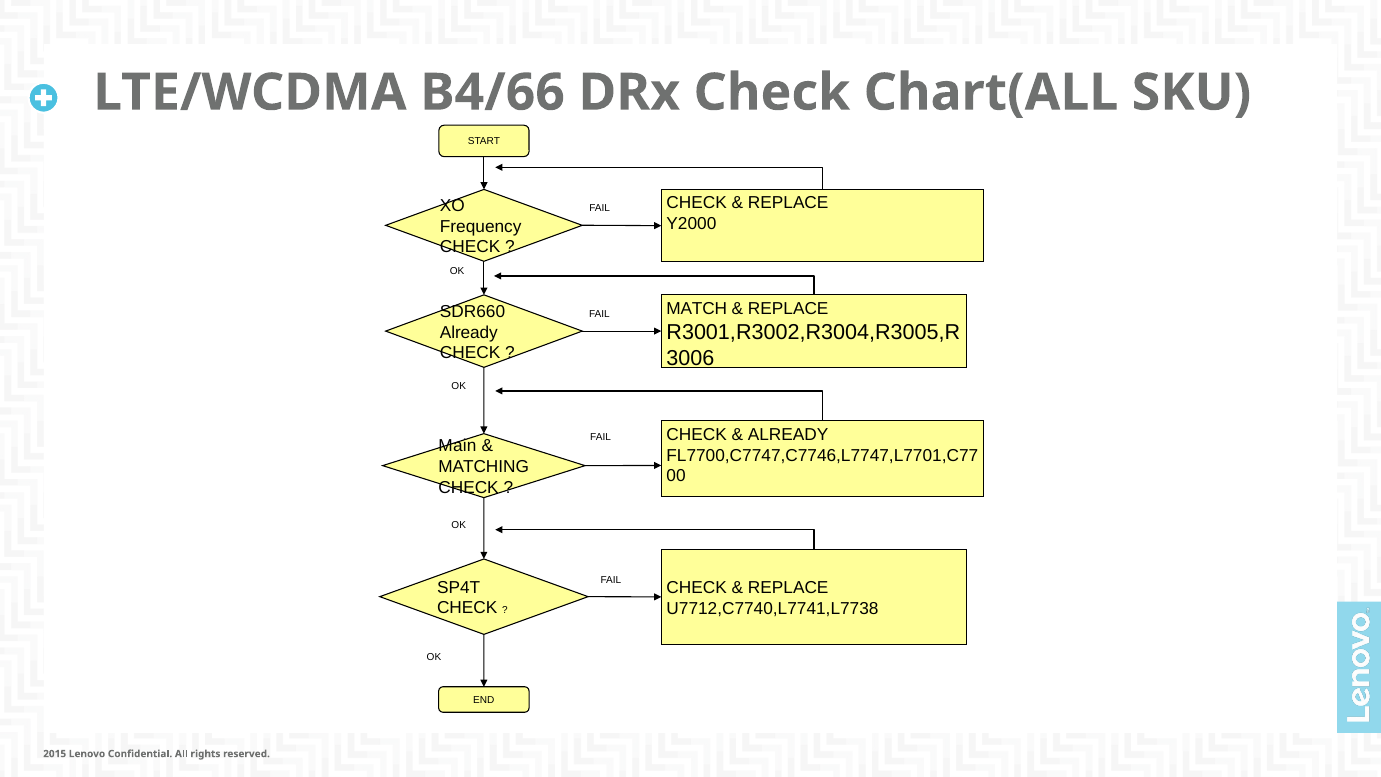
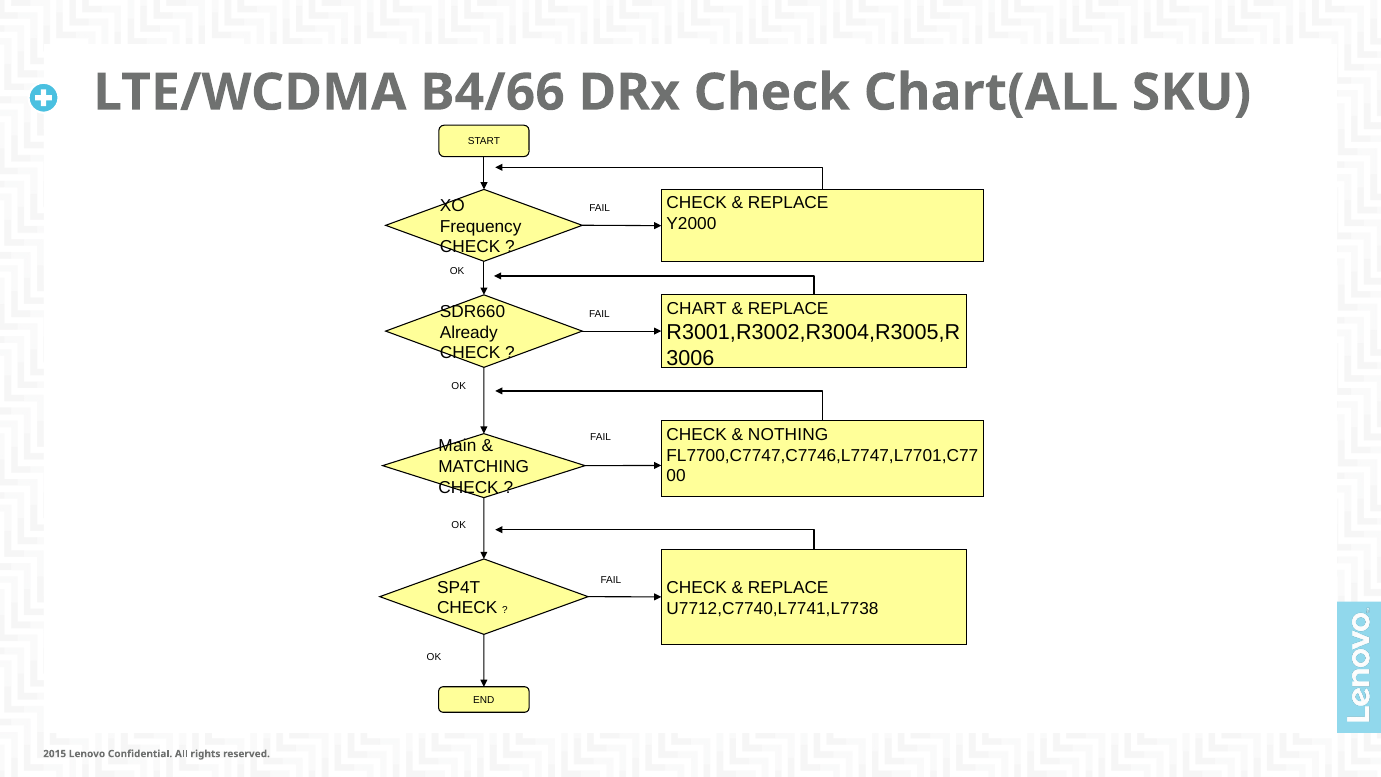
MATCH: MATCH -> CHART
ALREADY at (788, 434): ALREADY -> NOTHING
